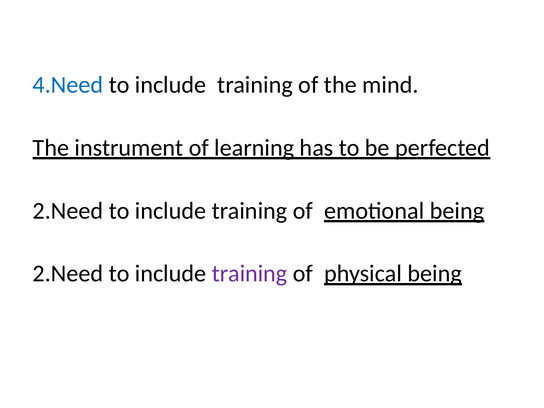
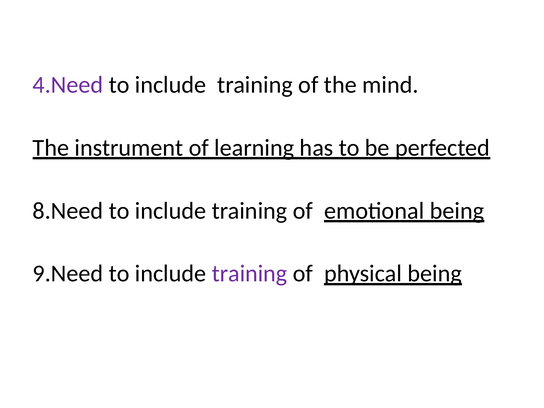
4.Need colour: blue -> purple
2.Need at (68, 211): 2.Need -> 8.Need
2.Need at (68, 274): 2.Need -> 9.Need
